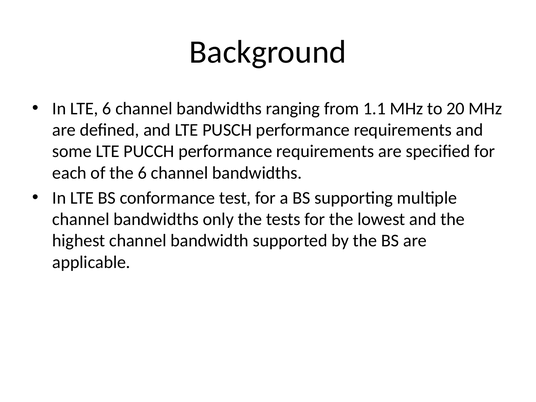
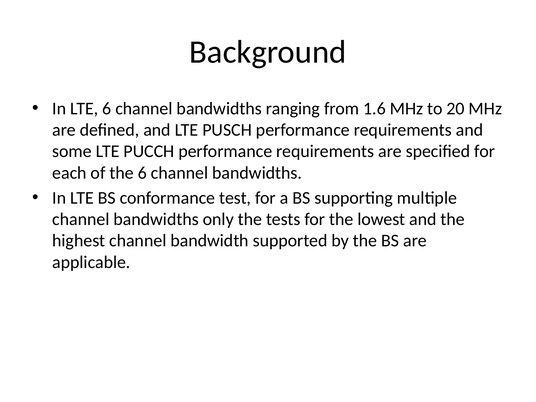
1.1: 1.1 -> 1.6
